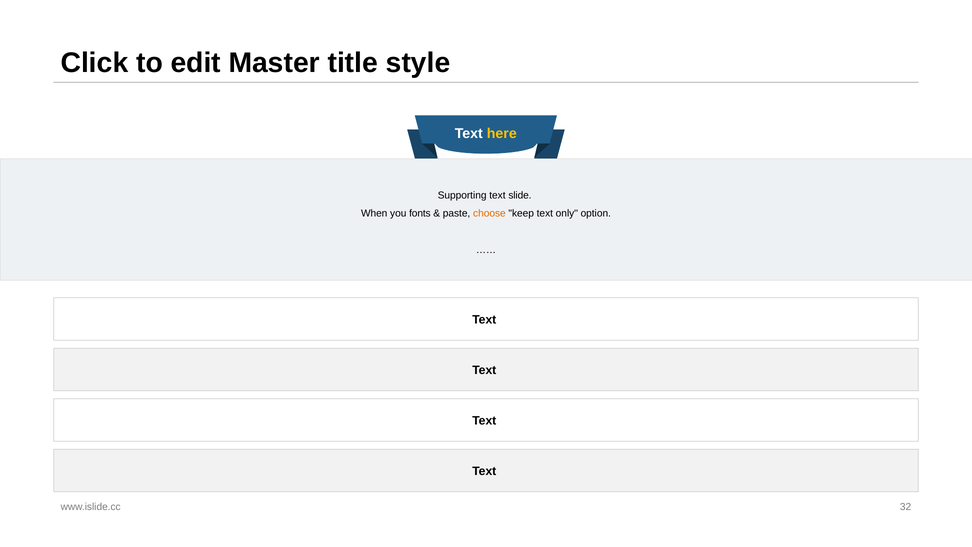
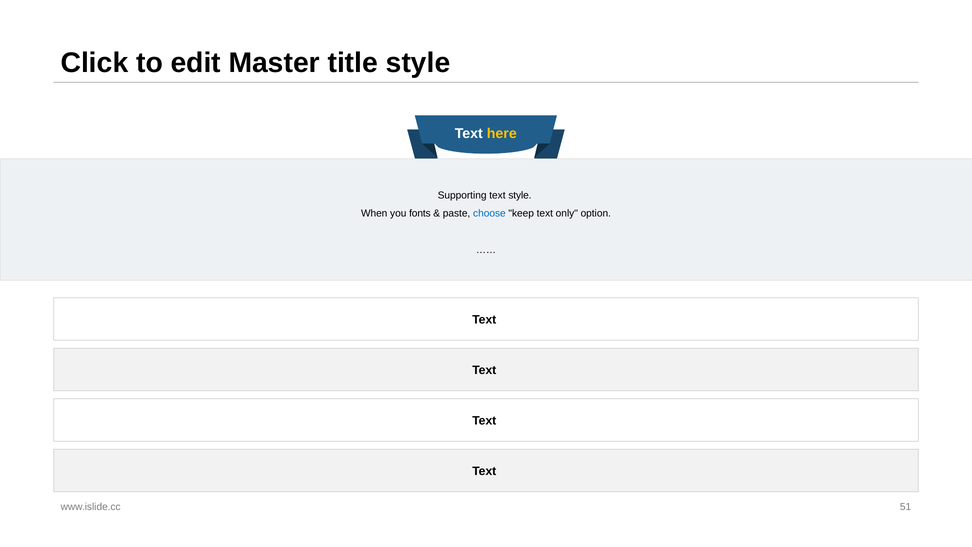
text slide: slide -> style
choose colour: orange -> blue
32: 32 -> 51
